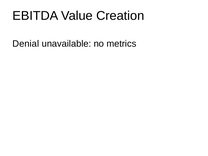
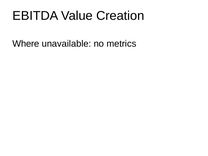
Denial: Denial -> Where
